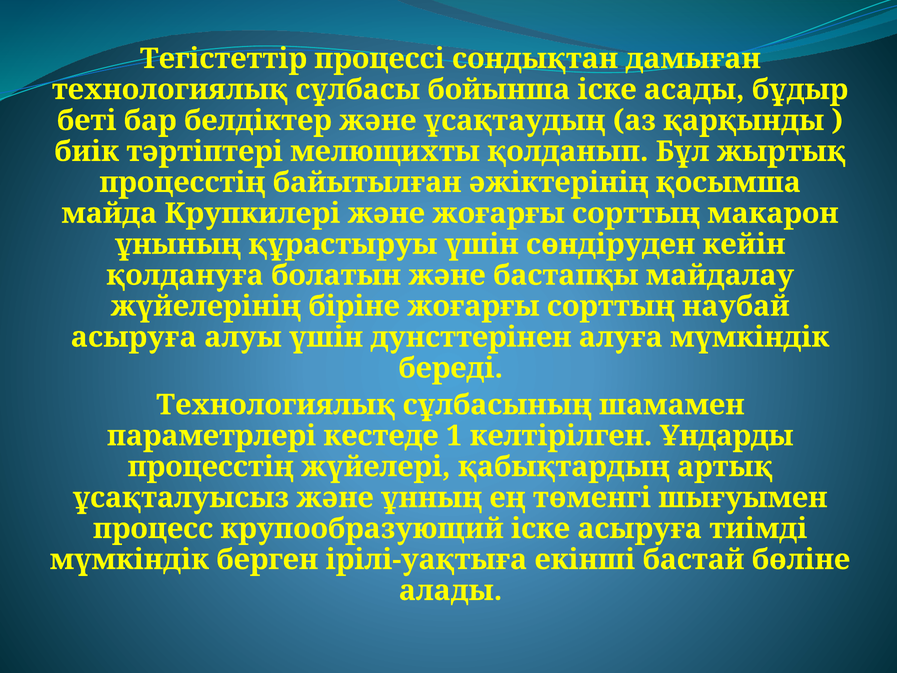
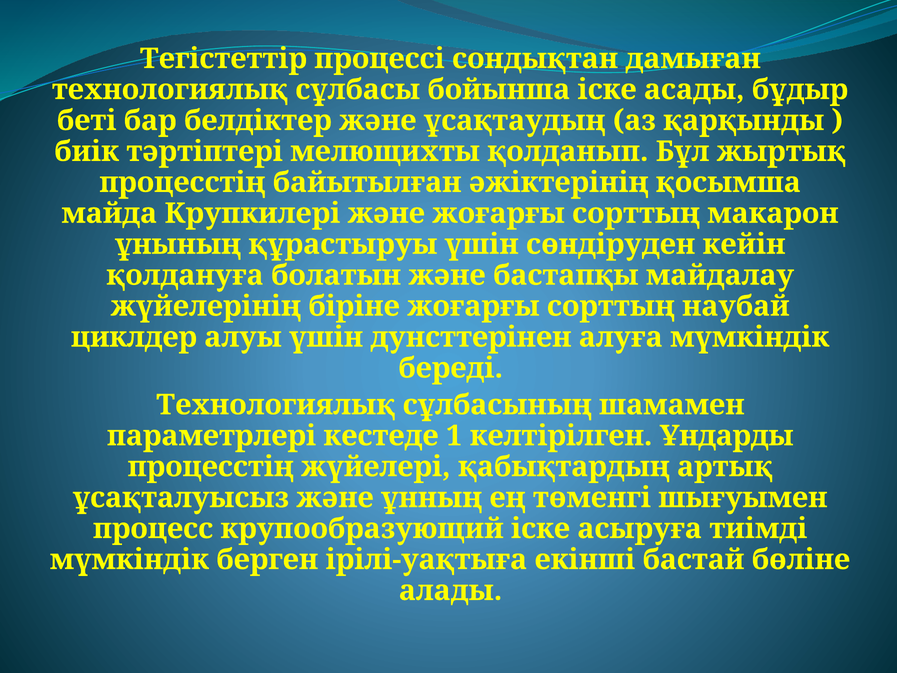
асыруға at (134, 337): асыруға -> циклдер
